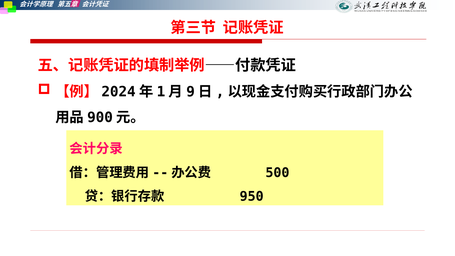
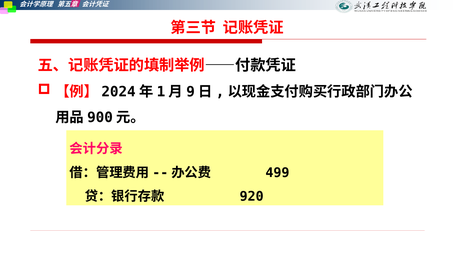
500: 500 -> 499
950: 950 -> 920
